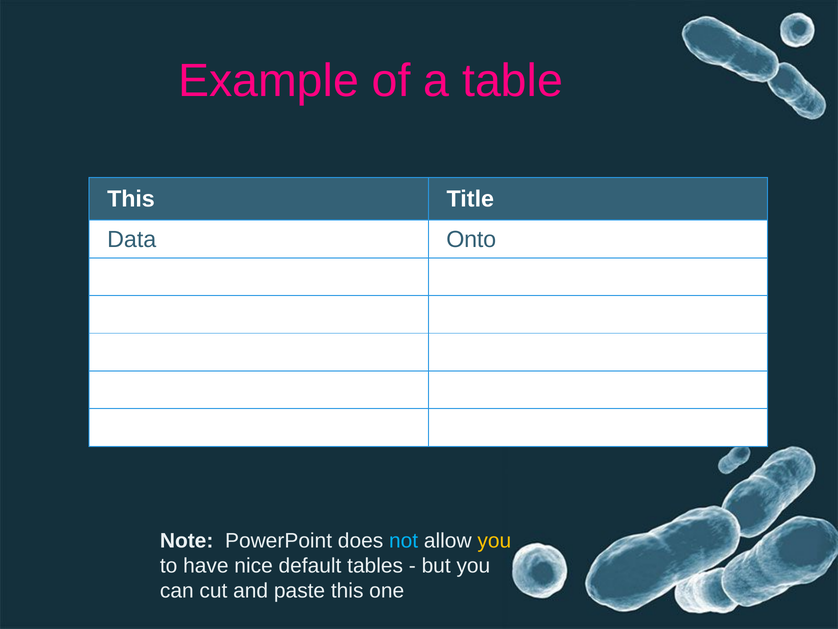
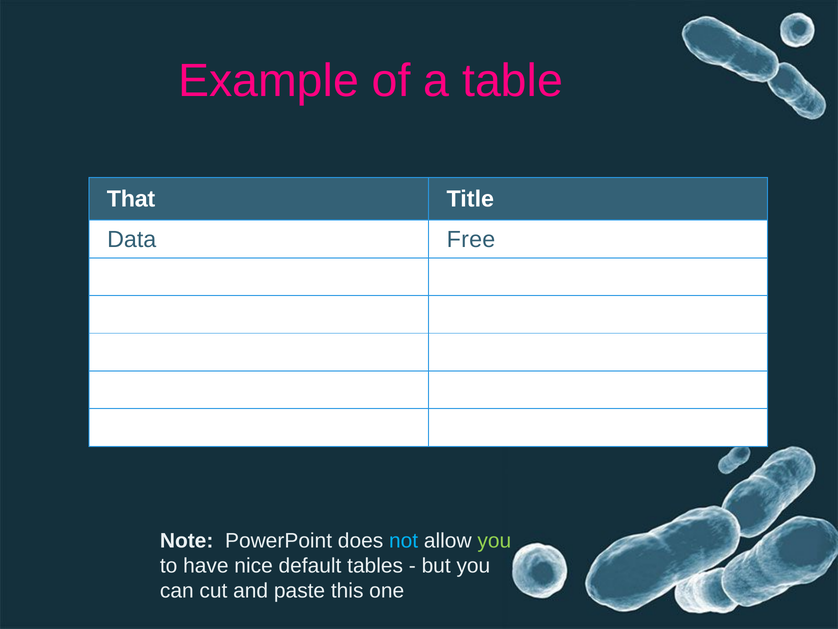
This at (131, 199): This -> That
Onto: Onto -> Free
you at (494, 540) colour: yellow -> light green
